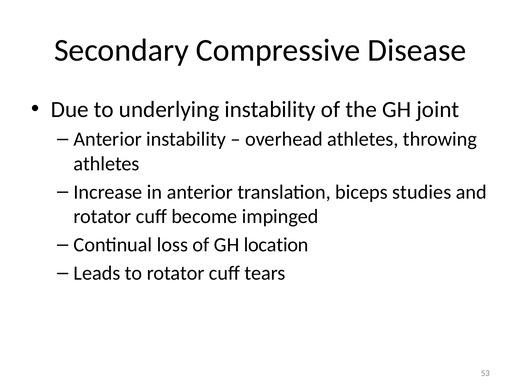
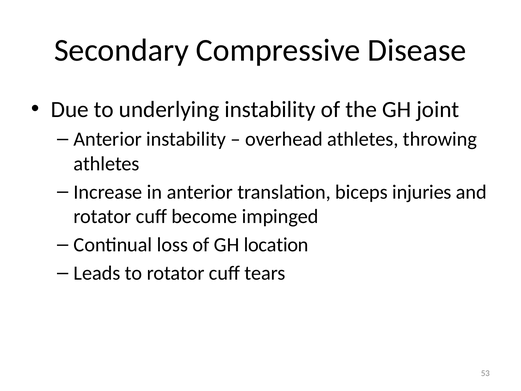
studies: studies -> injuries
